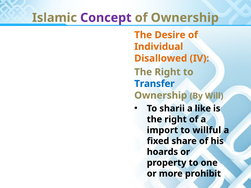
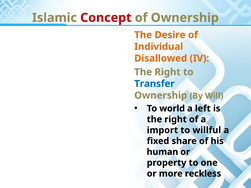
Concept colour: purple -> red
sharii: sharii -> world
like: like -> left
hoards: hoards -> human
prohibit: prohibit -> reckless
